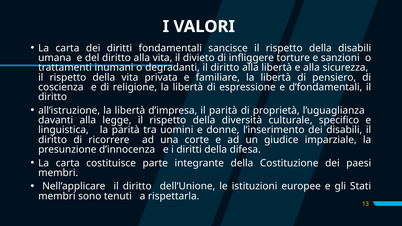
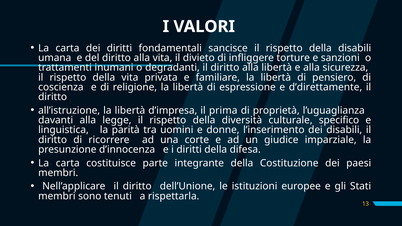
d’fondamentali: d’fondamentali -> d’direttamente
il parità: parità -> prima
